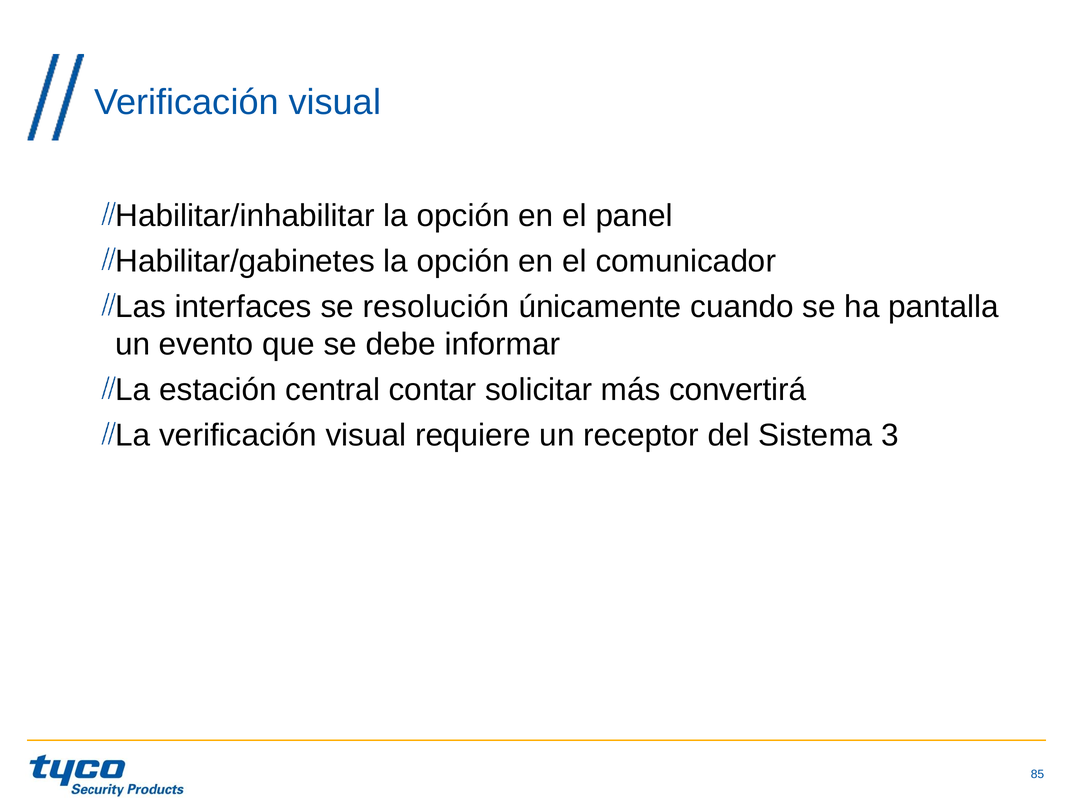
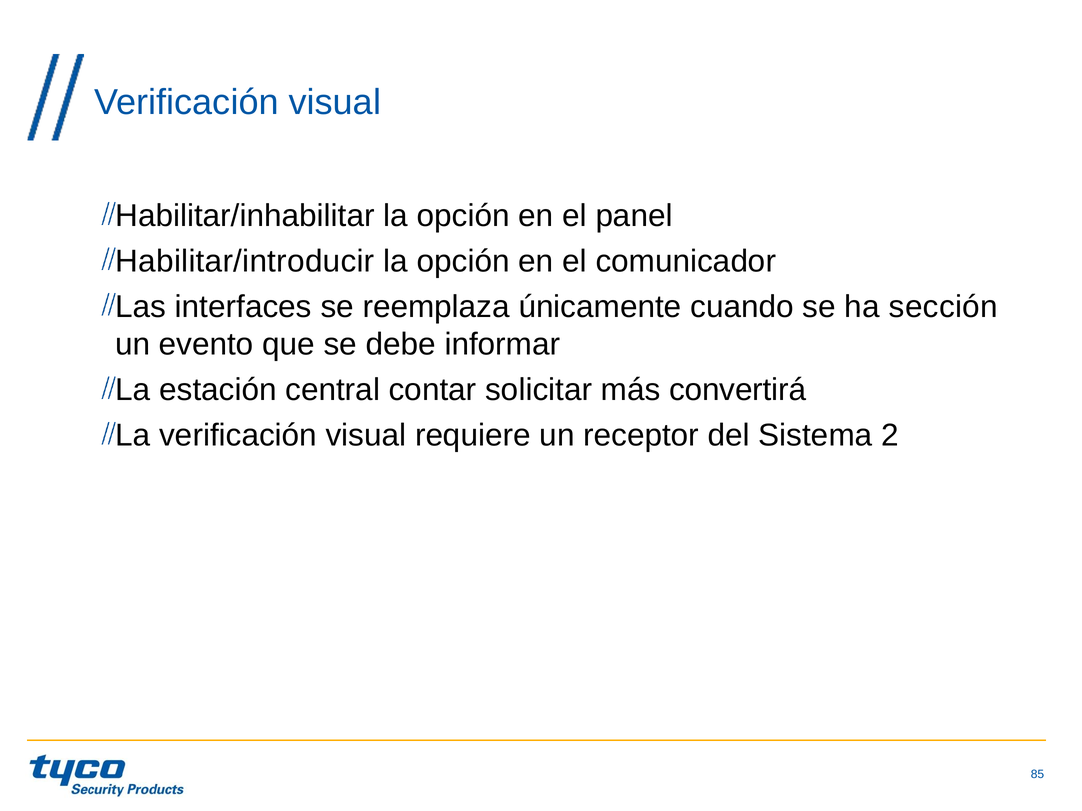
Habilitar/gabinetes: Habilitar/gabinetes -> Habilitar/introducir
resolución: resolución -> reemplaza
pantalla: pantalla -> sección
3: 3 -> 2
